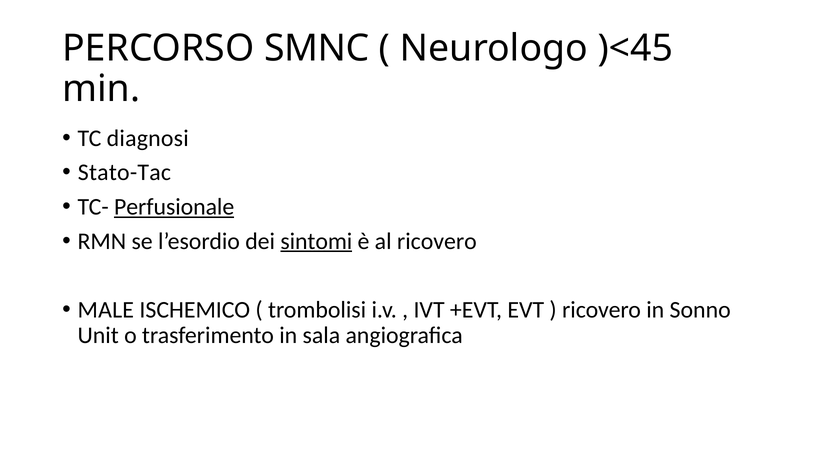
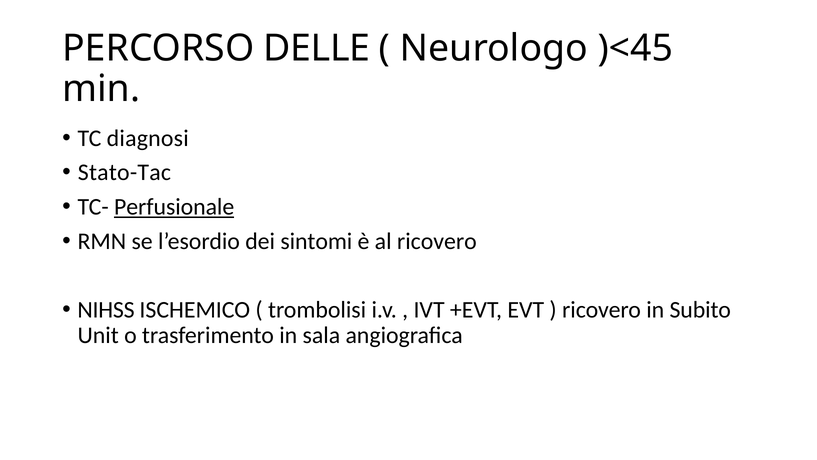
SMNC: SMNC -> DELLE
sintomi underline: present -> none
MALE: MALE -> NIHSS
Sonno: Sonno -> Subito
